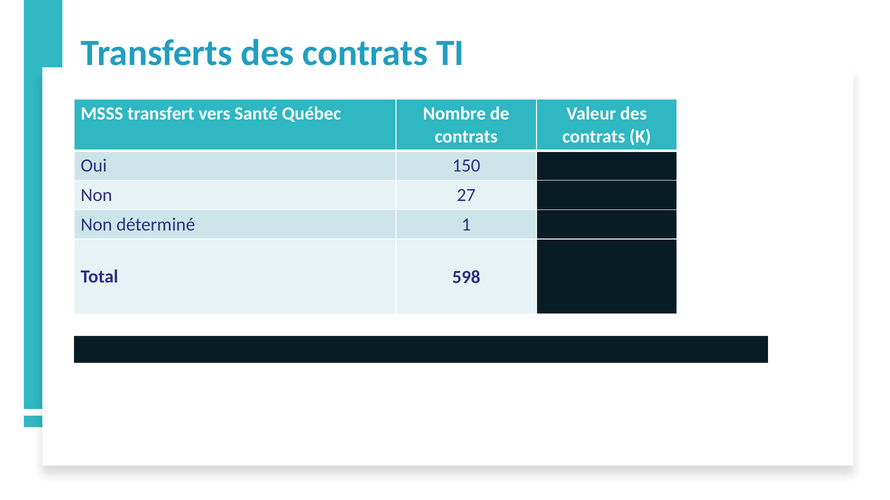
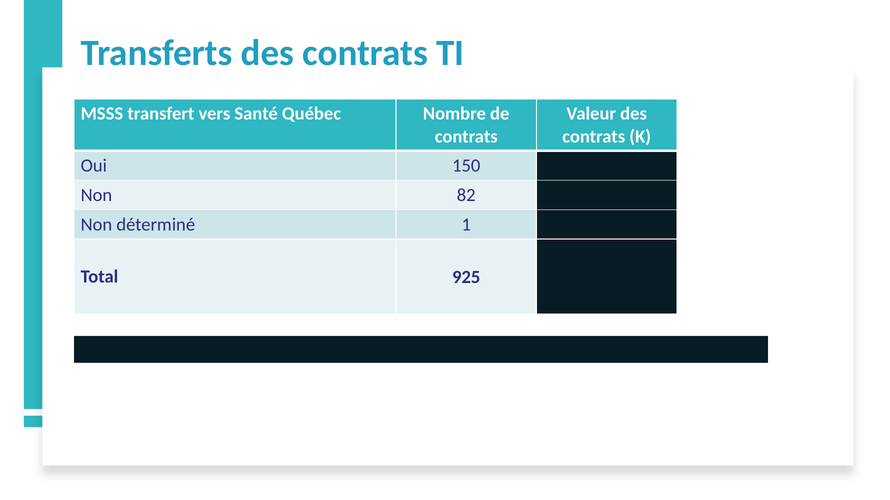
27: 27 -> 82
598: 598 -> 925
